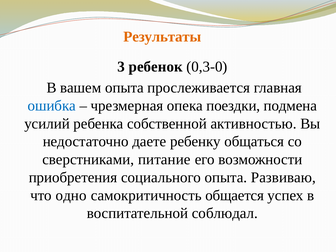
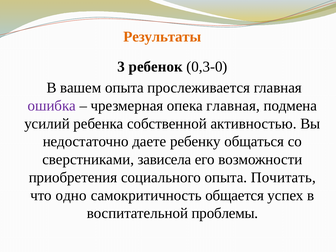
ошибка colour: blue -> purple
опека поездки: поездки -> главная
питание: питание -> зависела
Развиваю: Развиваю -> Почитать
соблюдал: соблюдал -> проблемы
